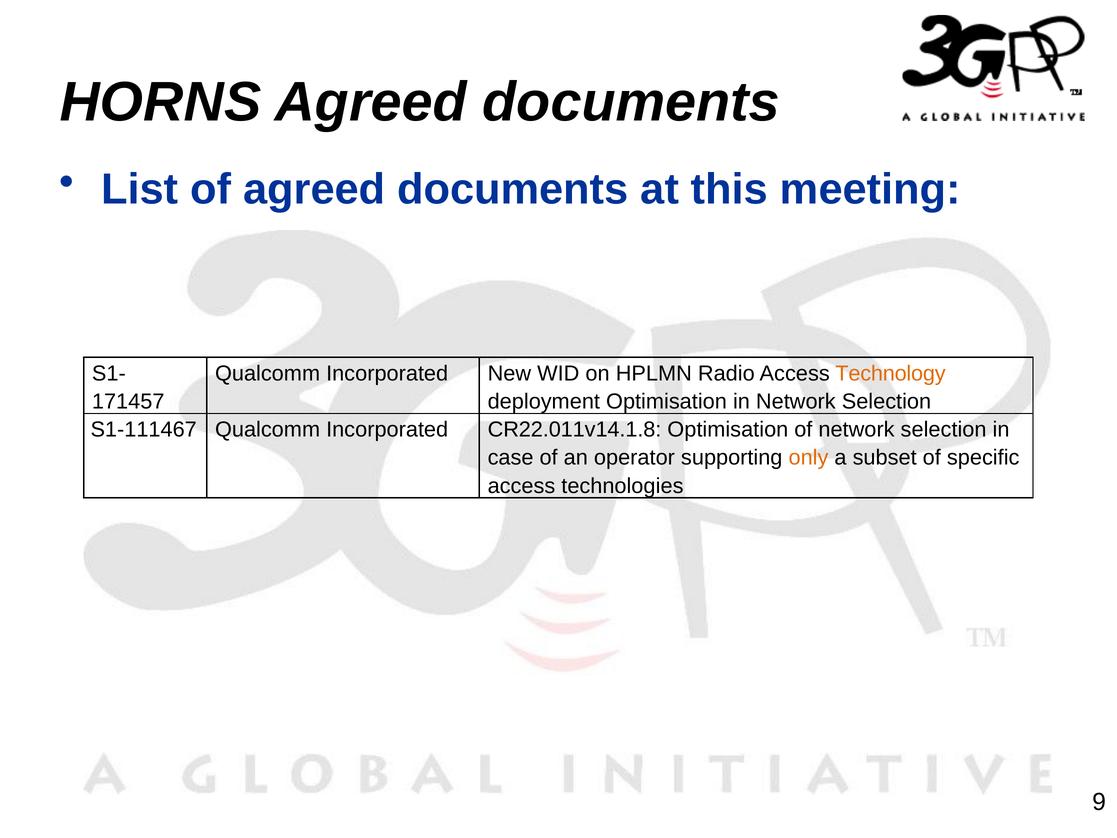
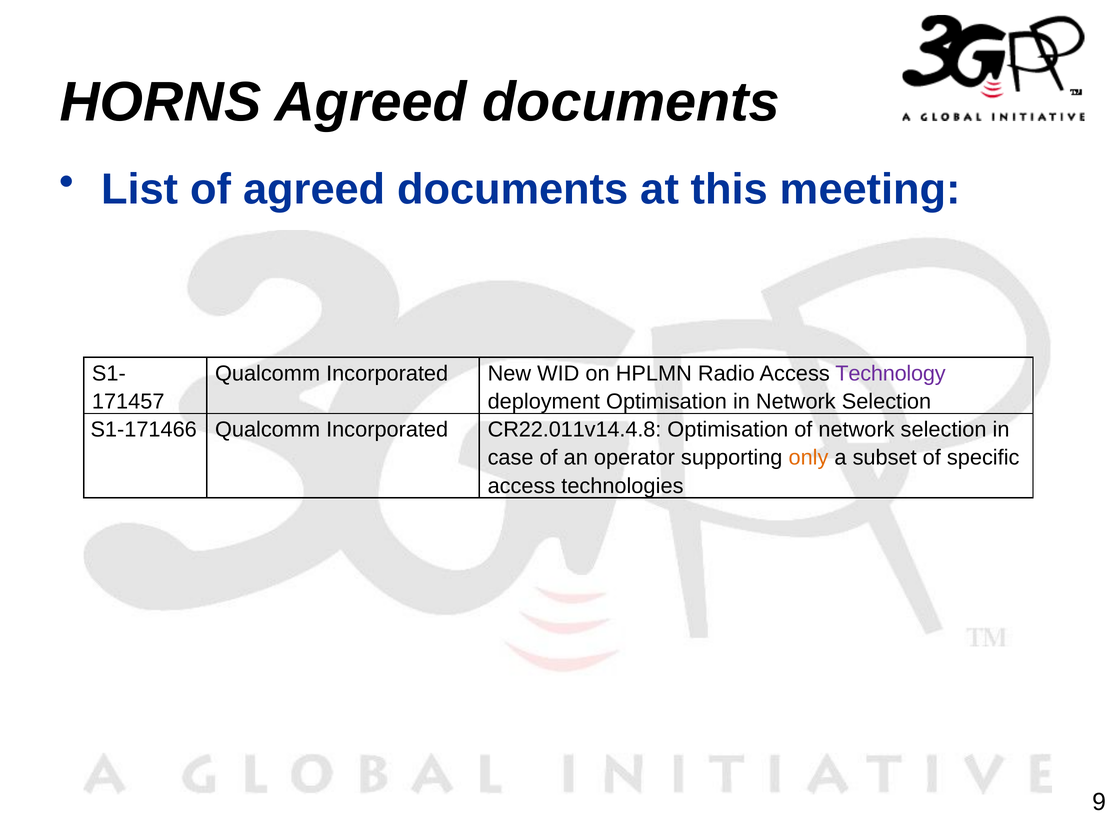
Technology colour: orange -> purple
S1-111467: S1-111467 -> S1-171466
CR22.011v14.1.8: CR22.011v14.1.8 -> CR22.011v14.4.8
